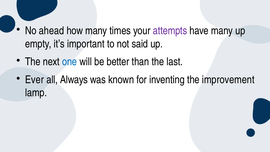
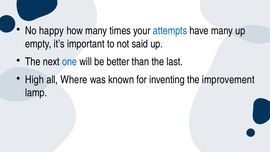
ahead: ahead -> happy
attempts colour: purple -> blue
Ever: Ever -> High
Always: Always -> Where
